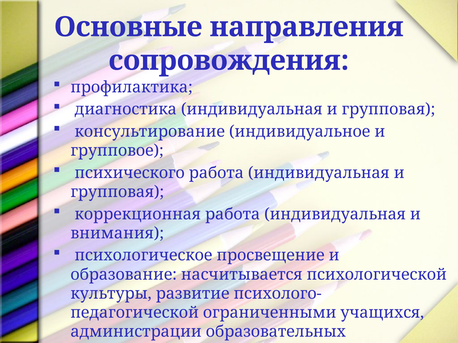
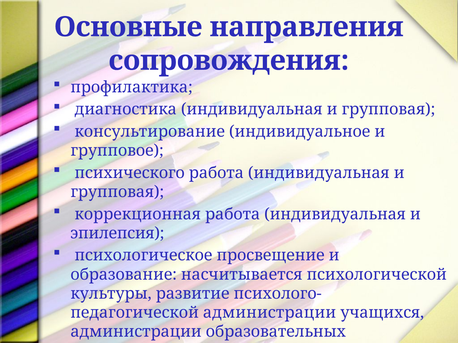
внимания: внимания -> эпилепсия
ограниченными at (270, 313): ограниченными -> администрации
